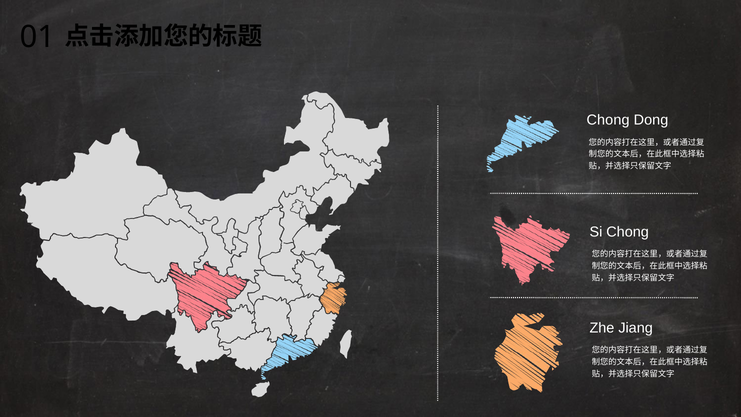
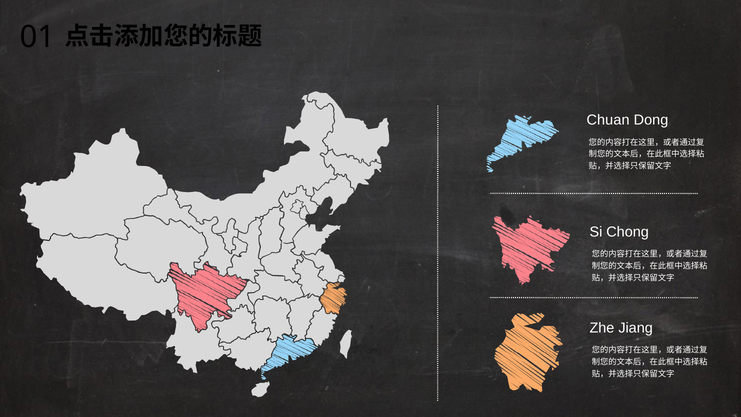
Chong at (608, 120): Chong -> Chuan
